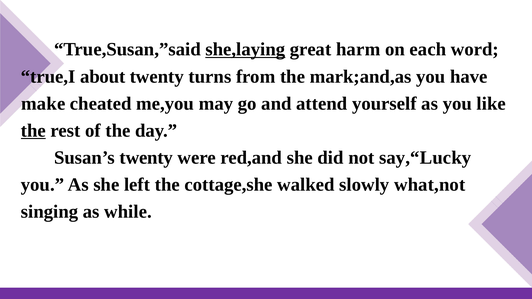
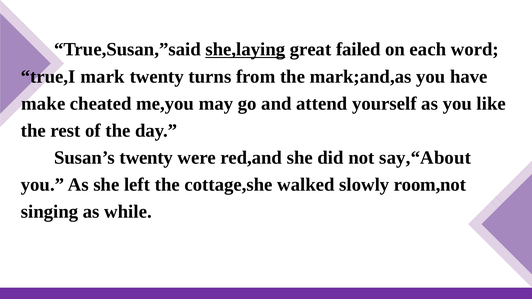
harm: harm -> failed
about: about -> mark
the at (33, 131) underline: present -> none
say,“Lucky: say,“Lucky -> say,“About
what,not: what,not -> room,not
